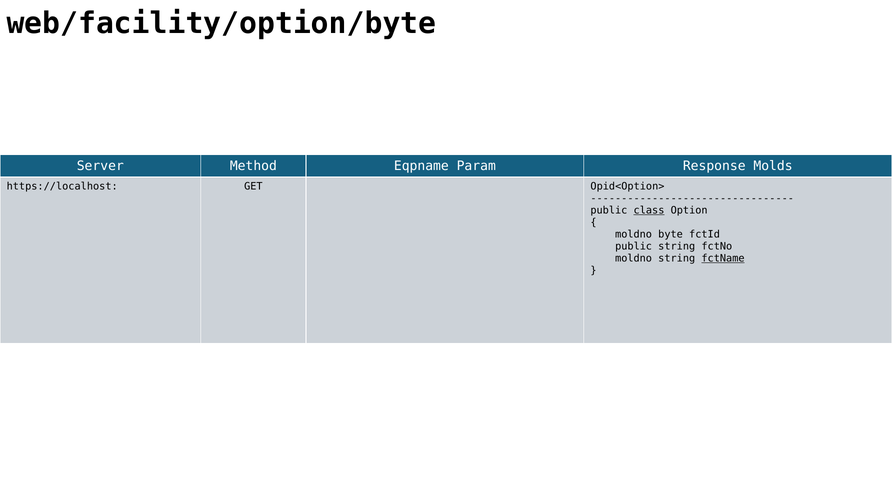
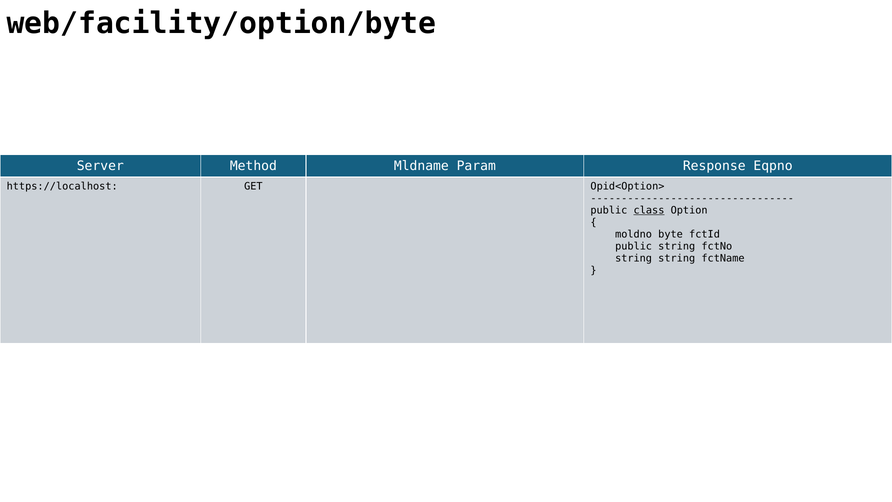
Eqpname: Eqpname -> Mldname
Molds: Molds -> Eqpno
moldno at (634, 258): moldno -> string
fctName underline: present -> none
